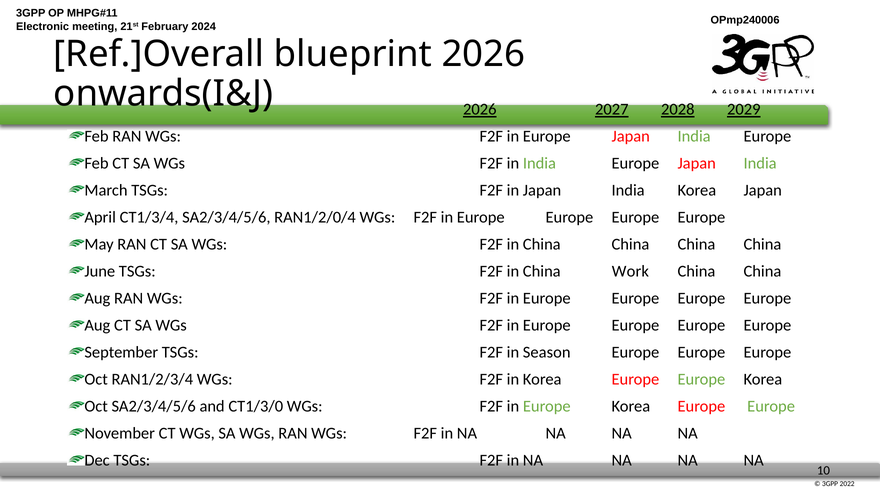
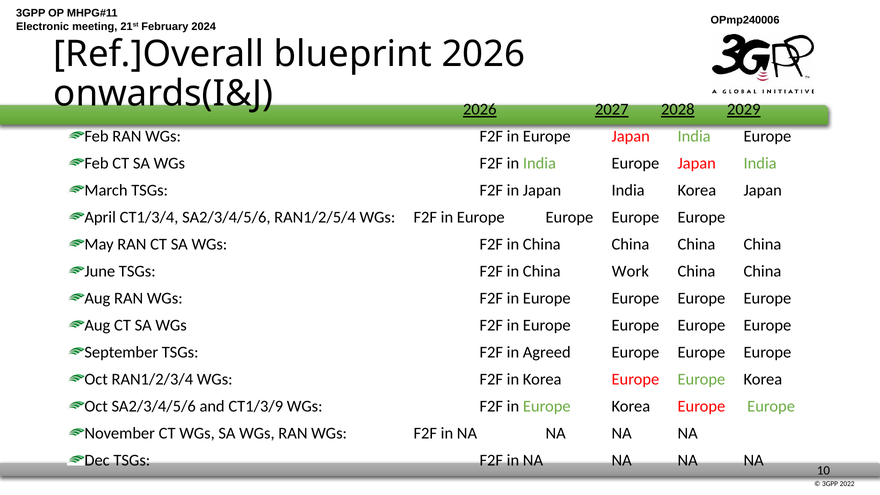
RAN1/2/0/4: RAN1/2/0/4 -> RAN1/2/5/4
Season: Season -> Agreed
CT1/3/0: CT1/3/0 -> CT1/3/9
